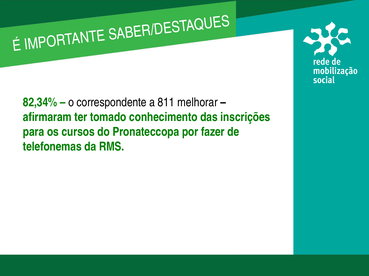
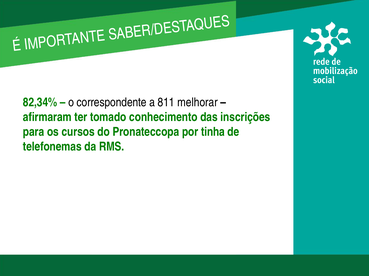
fazer: fazer -> tinha
